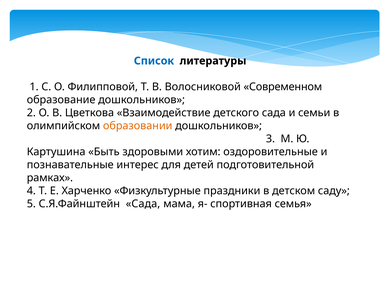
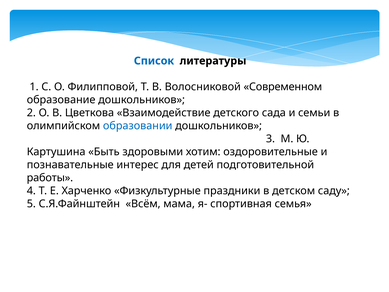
образовании colour: orange -> blue
рамках: рамках -> работы
С.Я.Файнштейн Сада: Сада -> Всём
